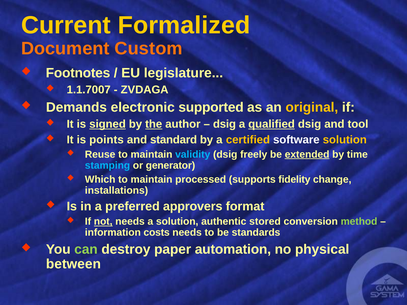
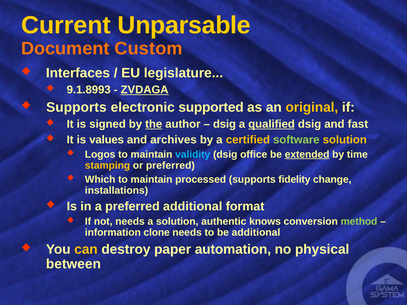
Formalized: Formalized -> Unparsable
Footnotes: Footnotes -> Interfaces
1.1.7007: 1.1.7007 -> 9.1.8993
ZVDAGA underline: none -> present
Demands at (76, 107): Demands -> Supports
signed underline: present -> none
tool: tool -> fast
points: points -> values
standard: standard -> archives
software colour: white -> light green
Reuse: Reuse -> Logos
freely: freely -> office
stamping colour: light blue -> yellow
or generator: generator -> preferred
preferred approvers: approvers -> additional
not underline: present -> none
stored: stored -> knows
costs: costs -> clone
be standards: standards -> additional
can colour: light green -> yellow
